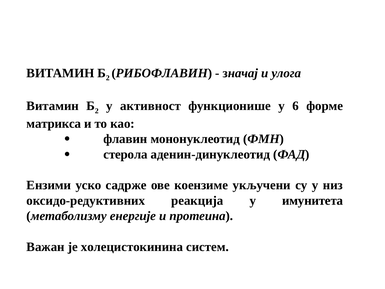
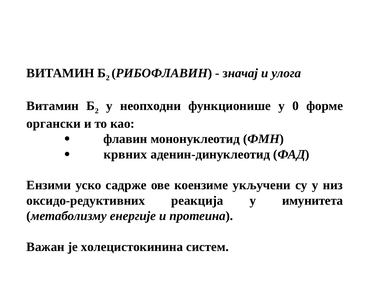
активност: активност -> неопходни
6: 6 -> 0
матрикса: матрикса -> органски
стерола: стерола -> крвних
